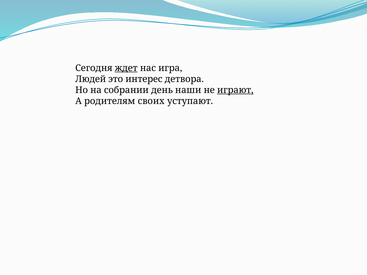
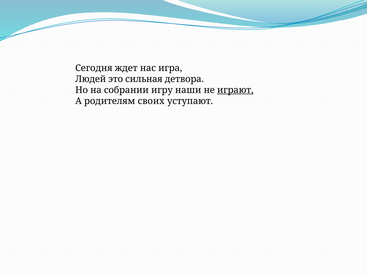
ждет underline: present -> none
интерес: интерес -> сильная
день: день -> игру
